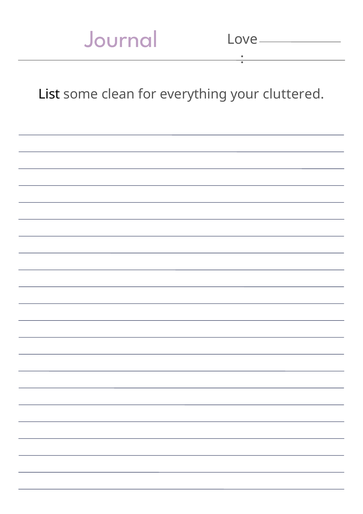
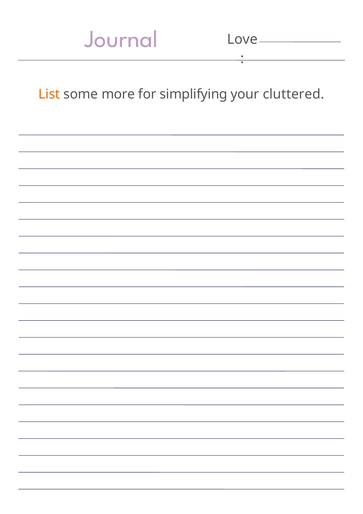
List colour: black -> orange
clean: clean -> more
everything: everything -> simplifying
